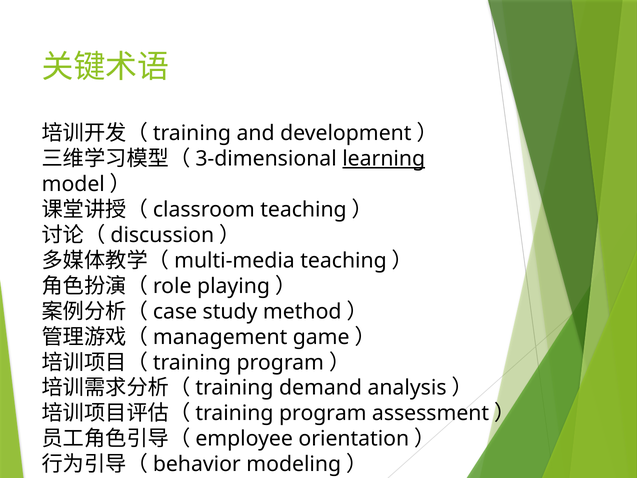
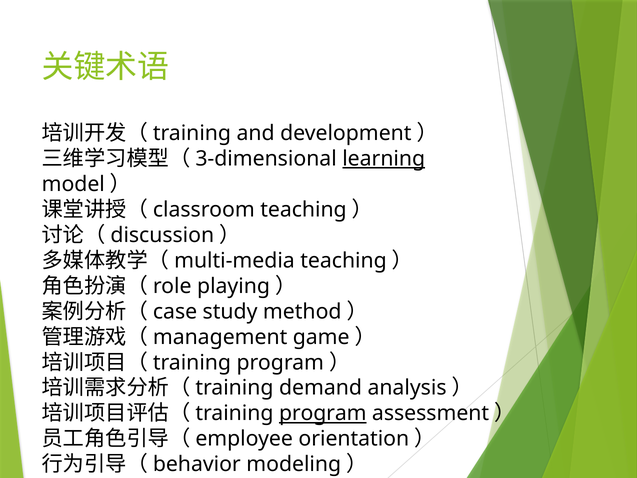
program at (323, 413) underline: none -> present
